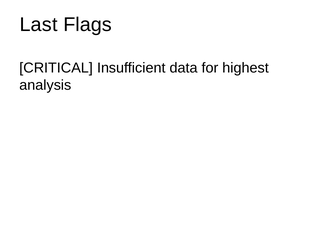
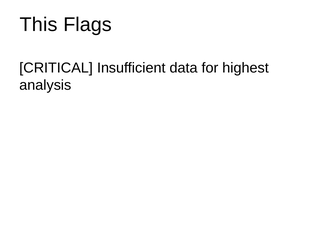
Last: Last -> This
